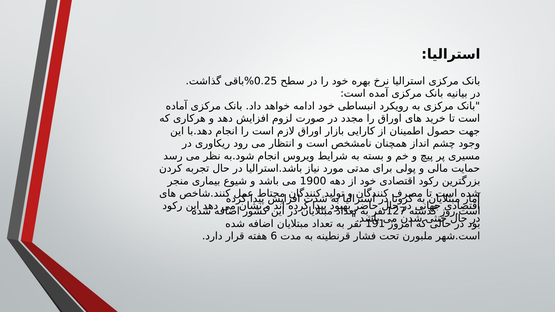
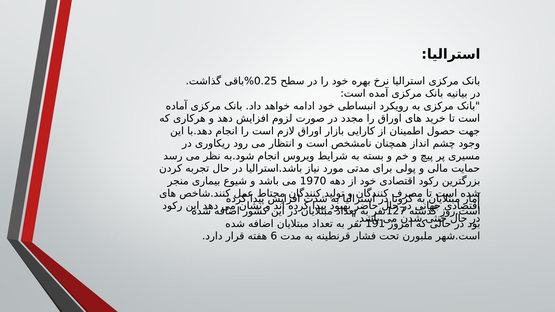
1900: 1900 -> 1970
